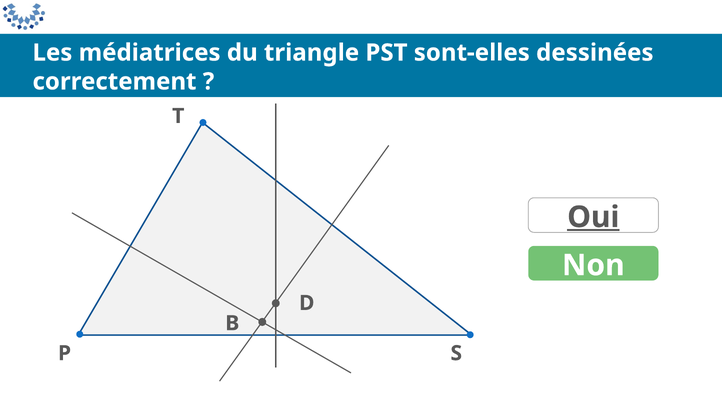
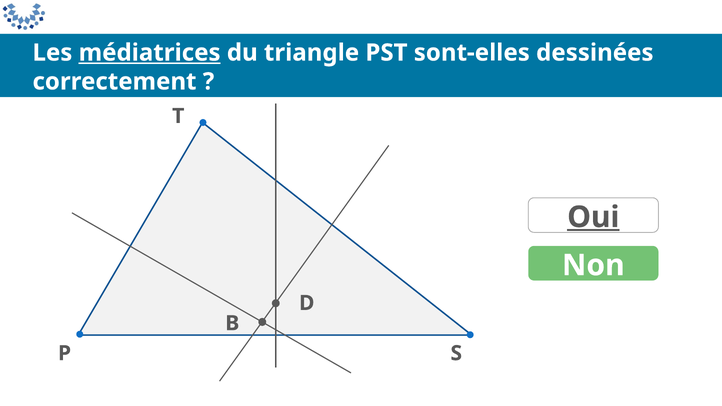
médiatrices underline: none -> present
